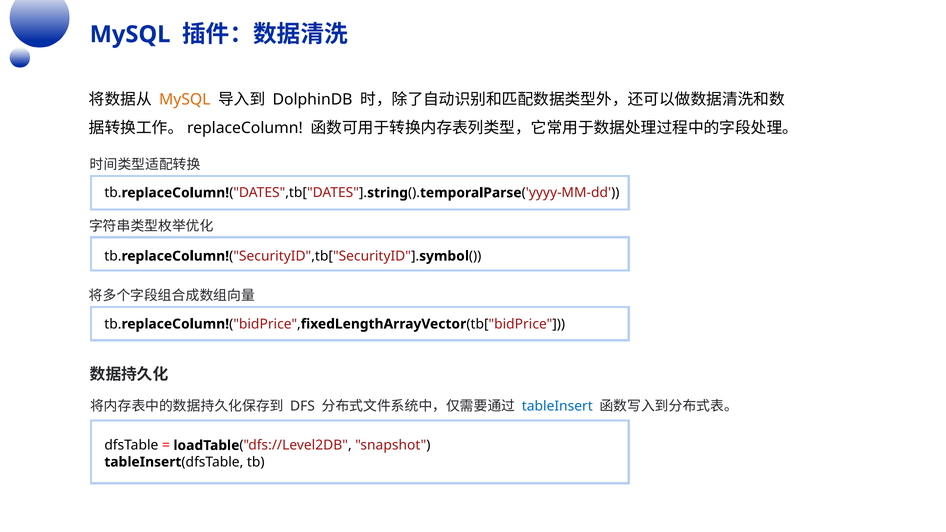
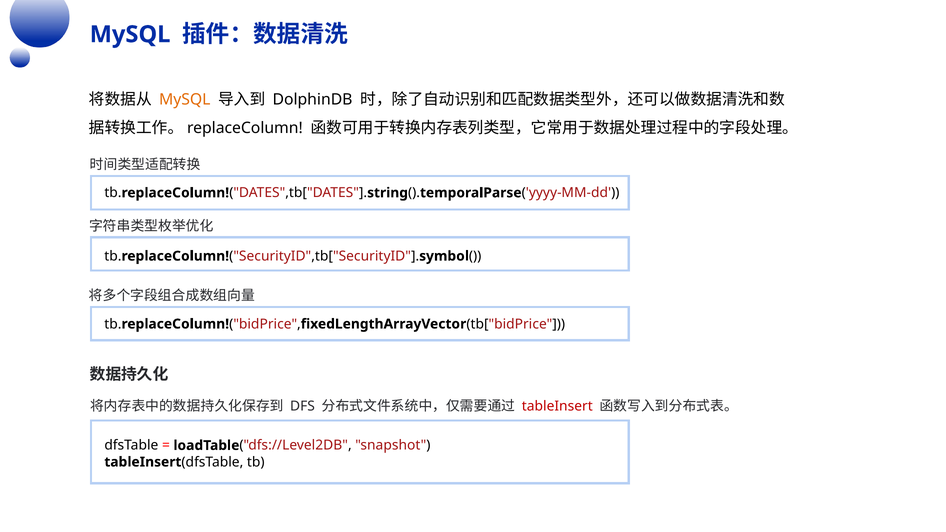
tableInsert colour: blue -> red
